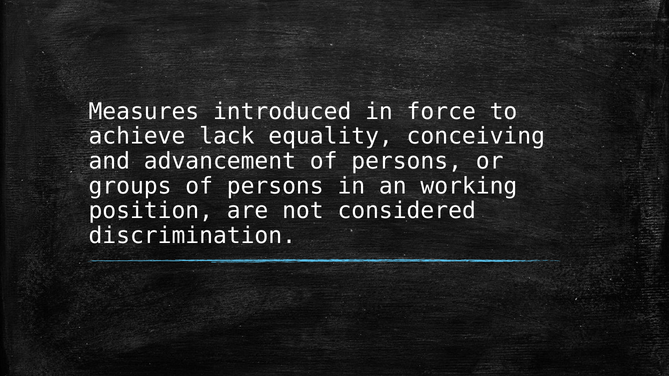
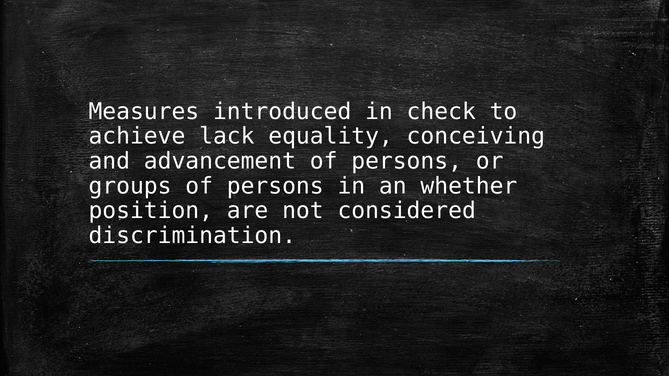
force: force -> check
working: working -> whether
